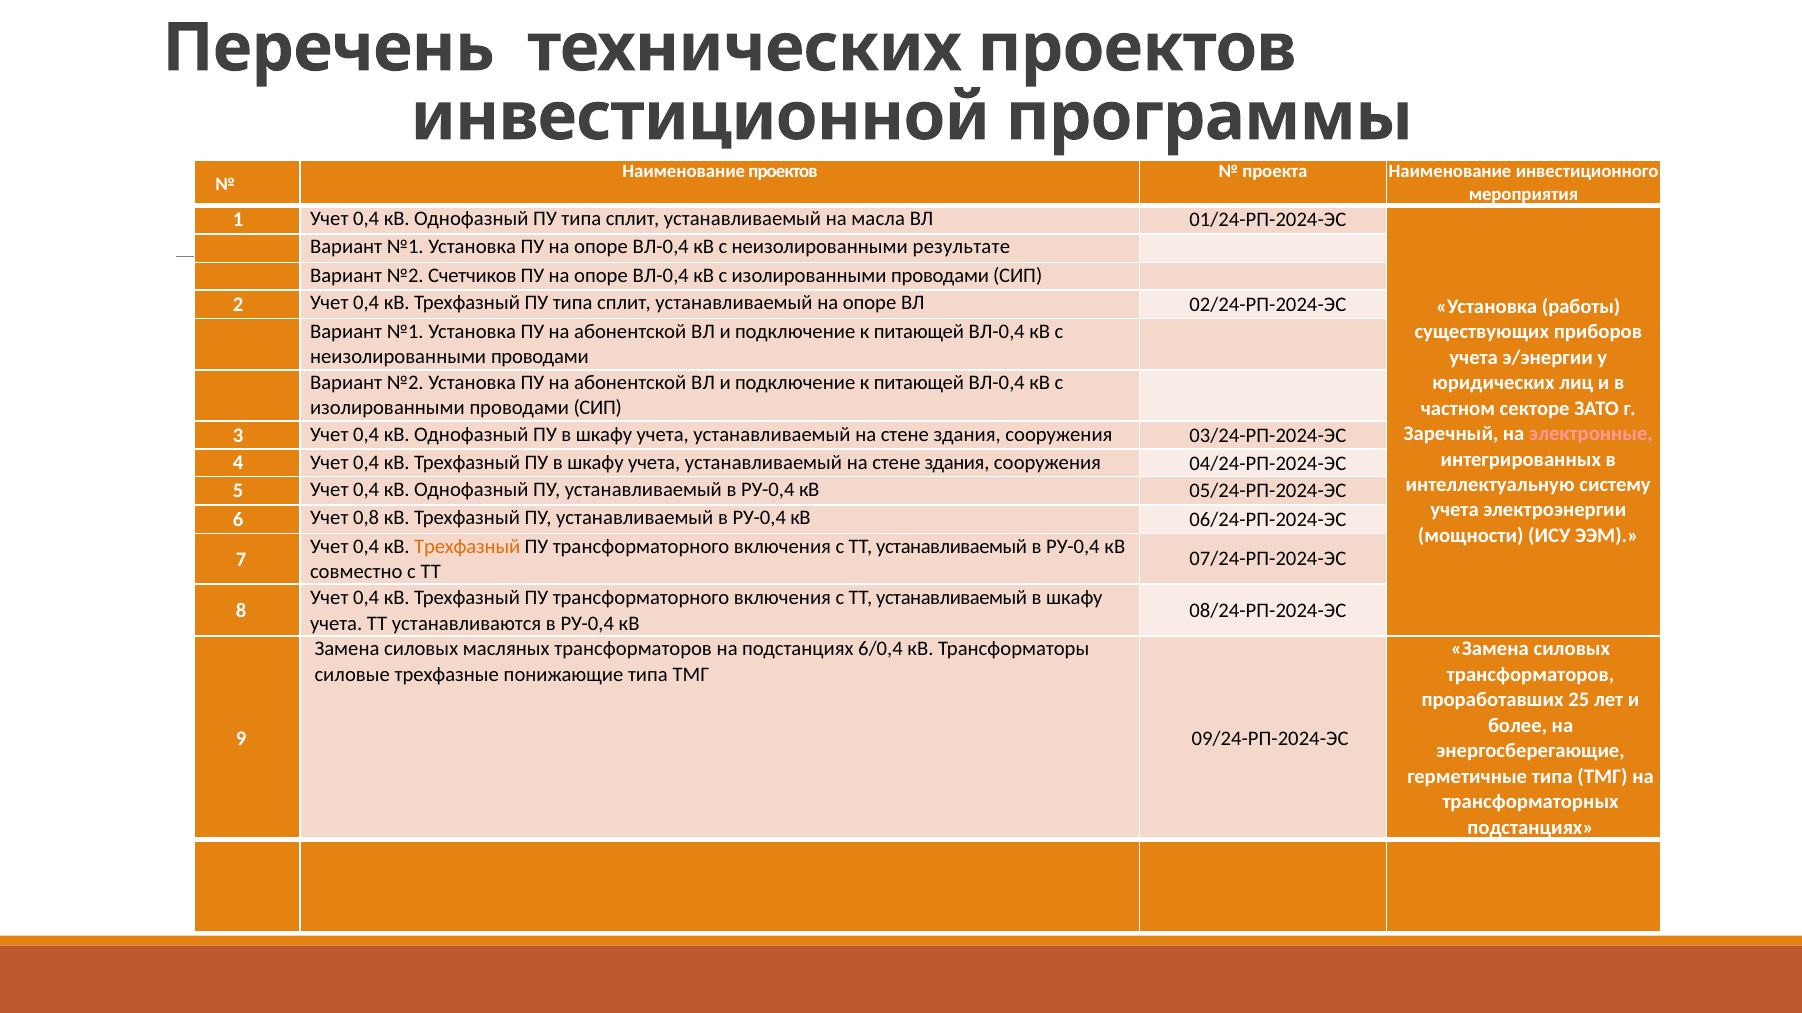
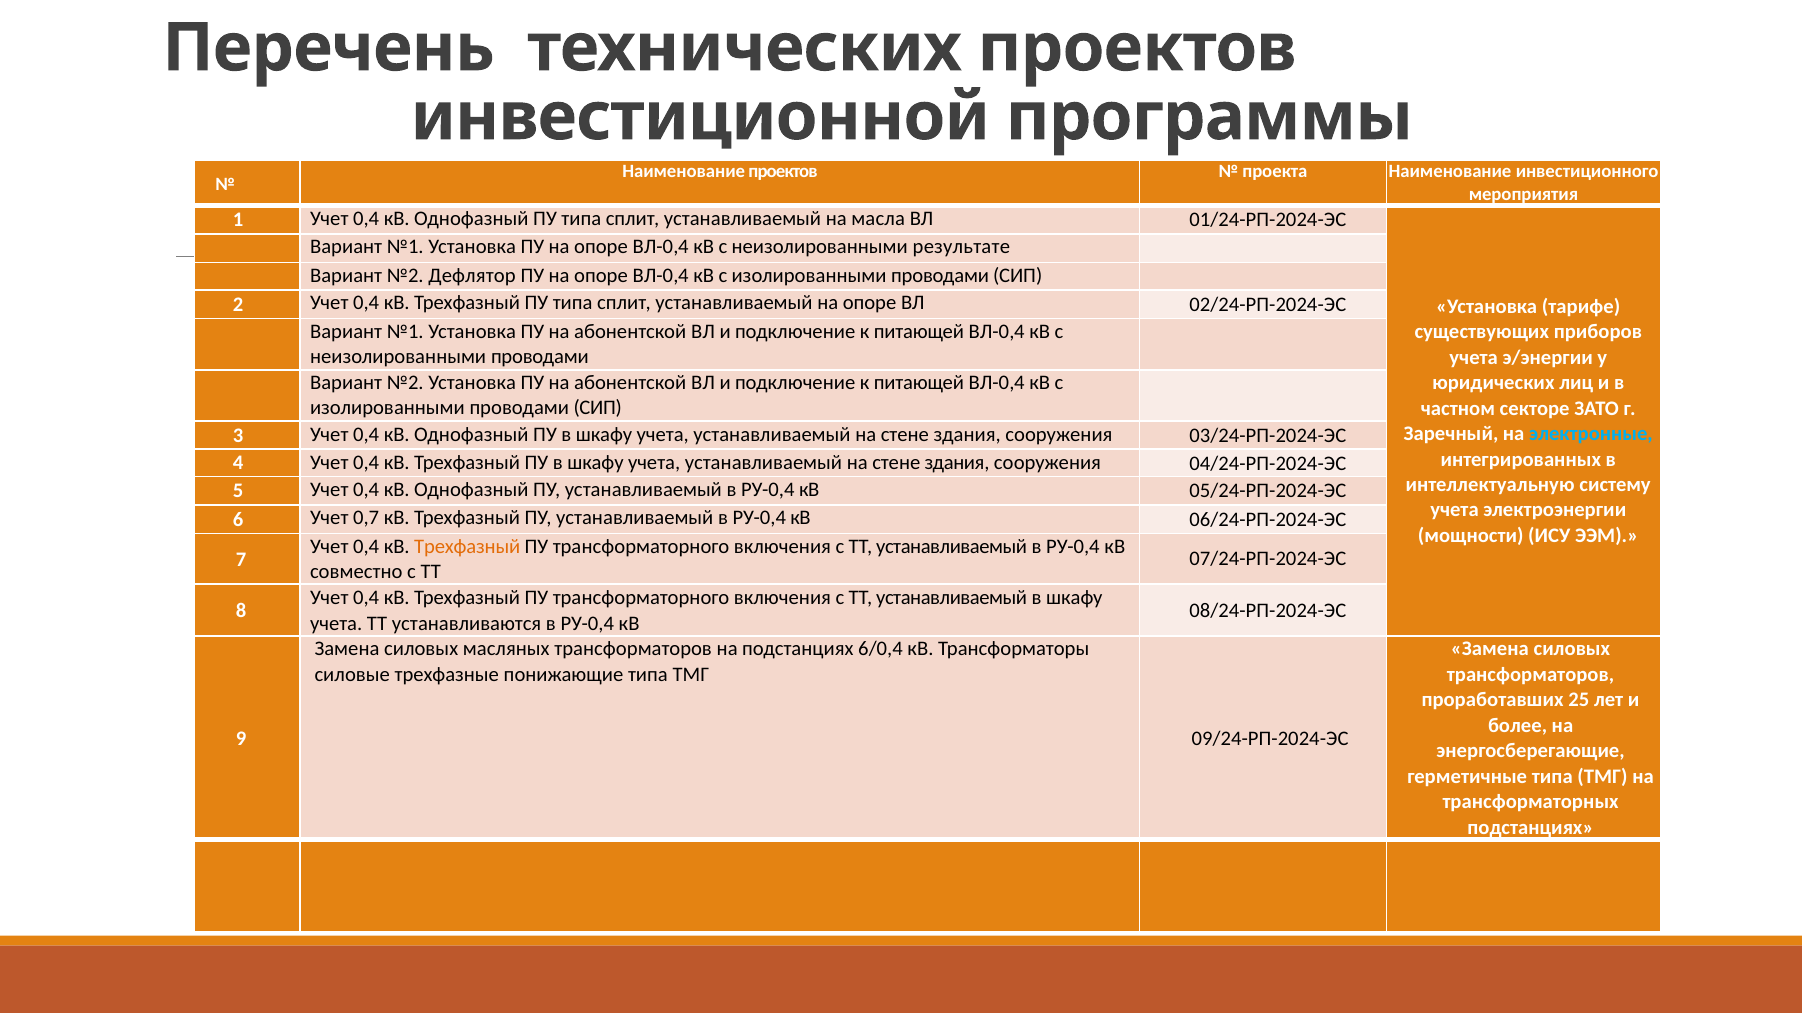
Счетчиков: Счетчиков -> Дефлятор
работы: работы -> тарифе
электронные colour: pink -> light blue
0,8: 0,8 -> 0,7
